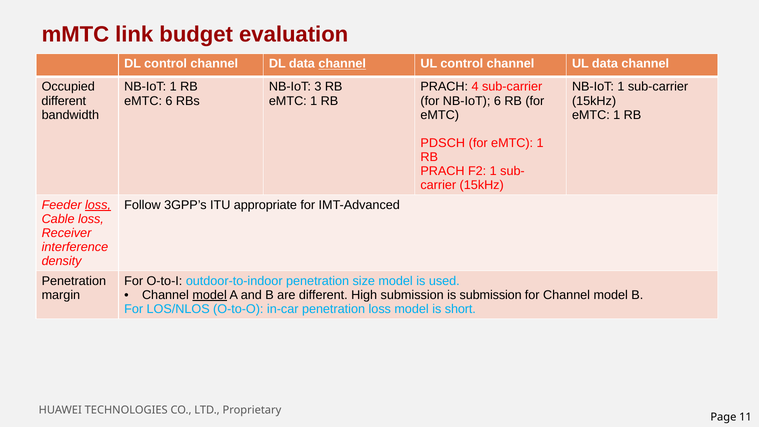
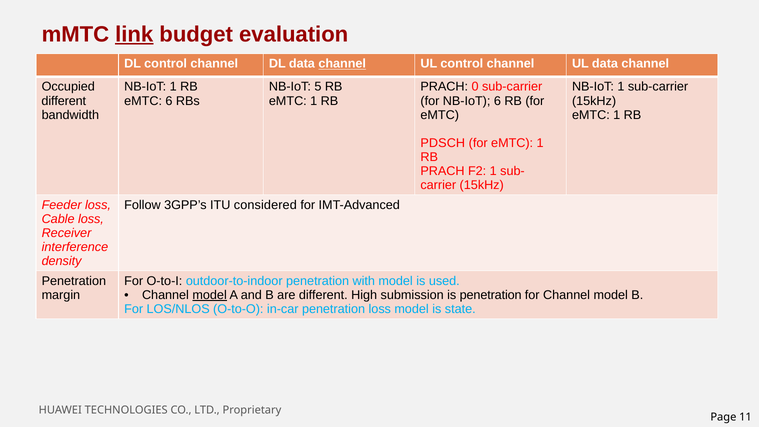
link underline: none -> present
3: 3 -> 5
4: 4 -> 0
loss at (98, 205) underline: present -> none
appropriate: appropriate -> considered
size: size -> with
is submission: submission -> penetration
short: short -> state
